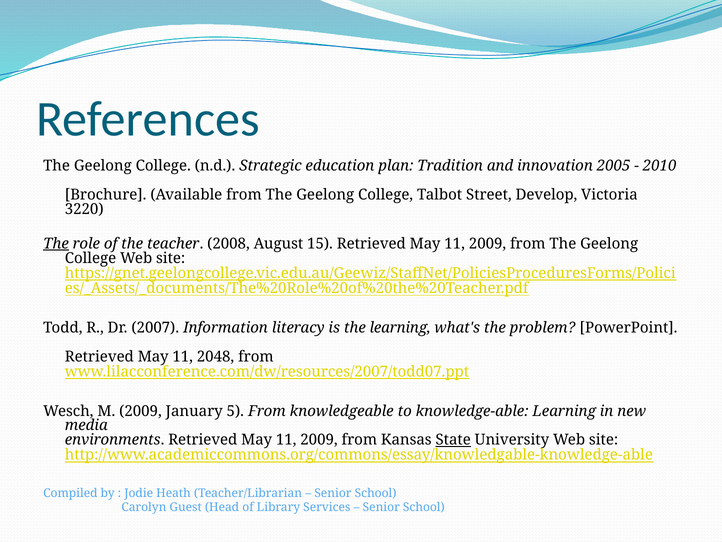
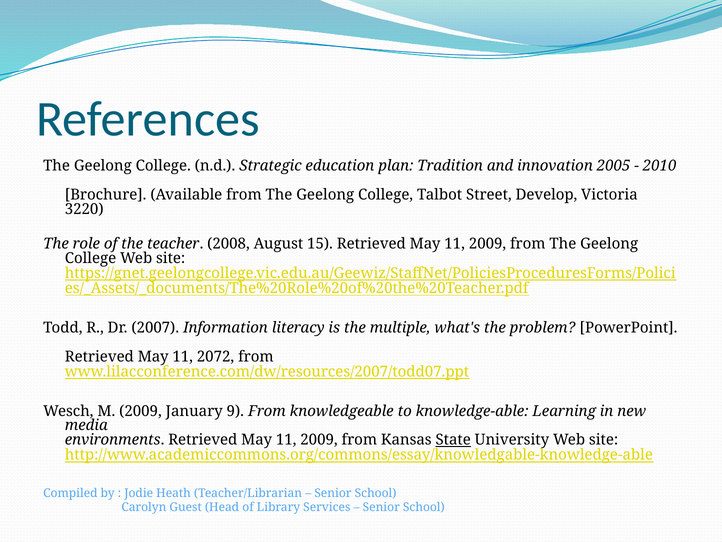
The at (56, 244) underline: present -> none
the learning: learning -> multiple
2048: 2048 -> 2072
5: 5 -> 9
